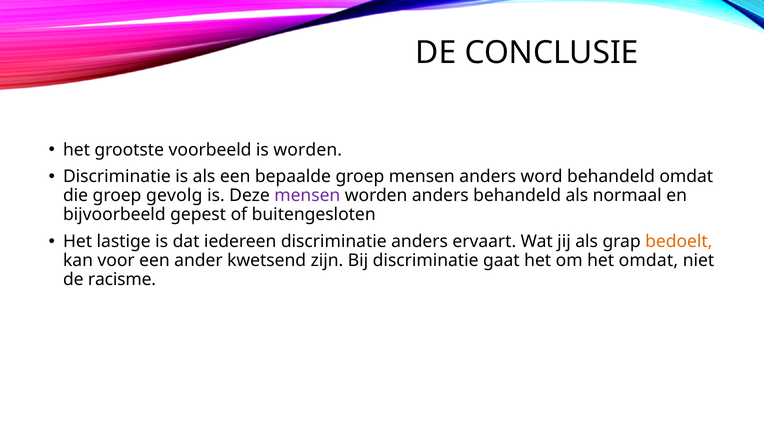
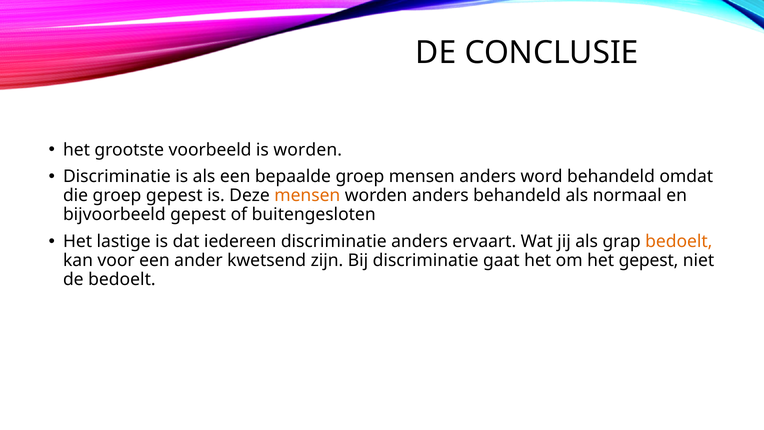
groep gevolg: gevolg -> gepest
mensen at (307, 195) colour: purple -> orange
het omdat: omdat -> gepest
de racisme: racisme -> bedoelt
